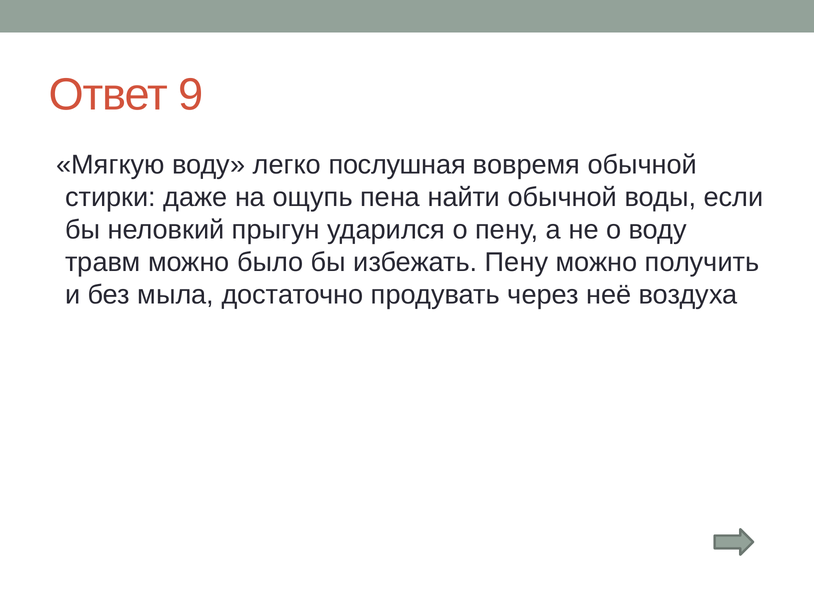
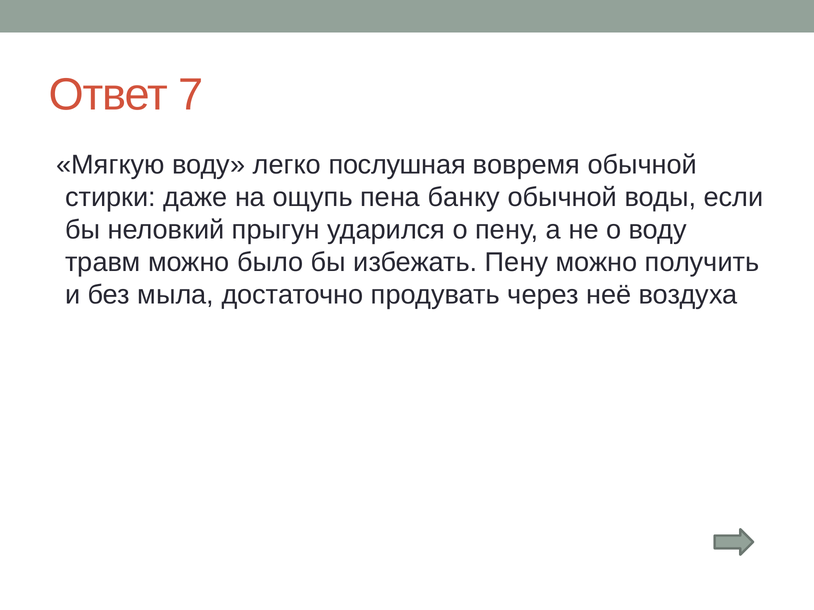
9: 9 -> 7
найти: найти -> банку
